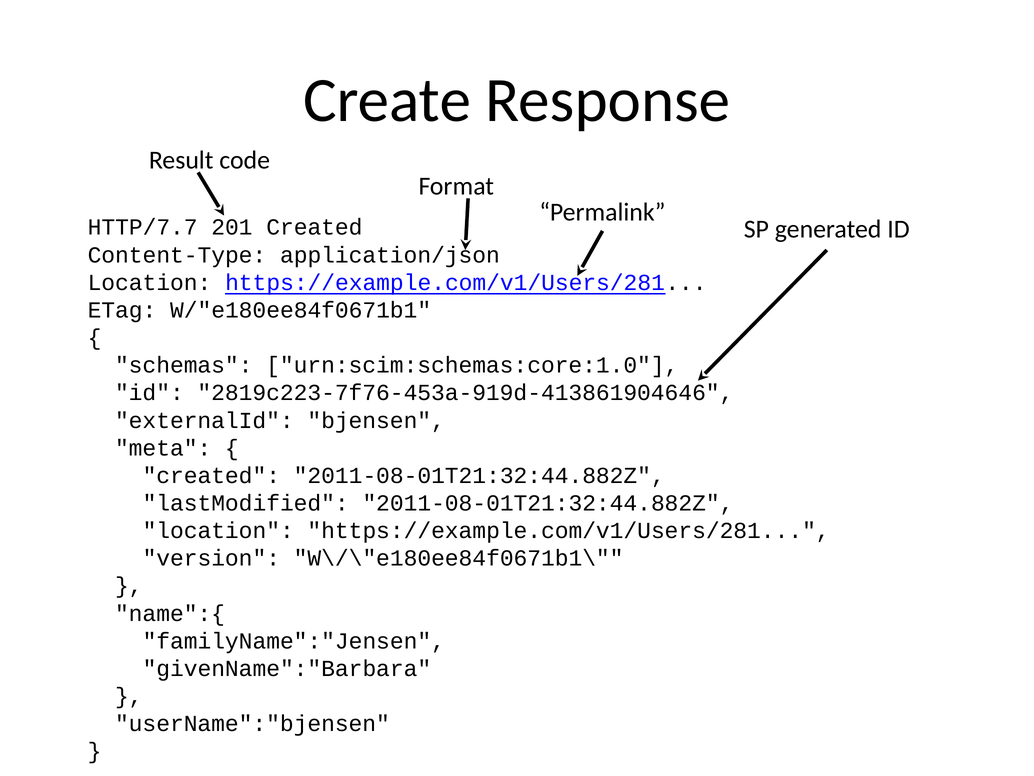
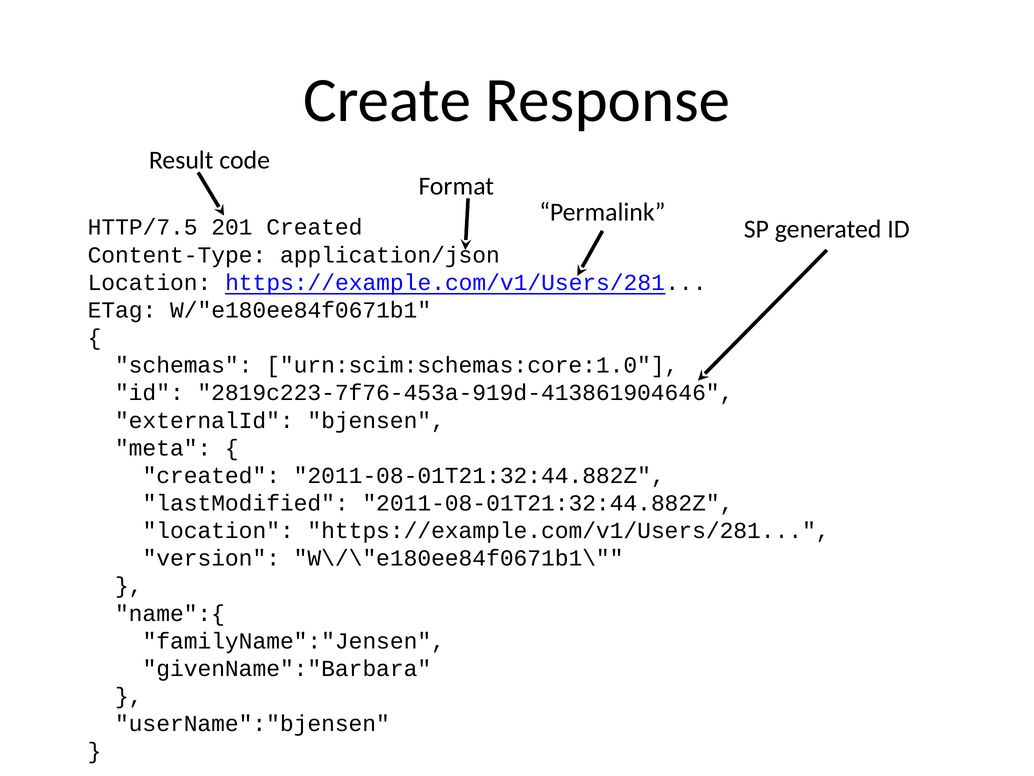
HTTP/7.7: HTTP/7.7 -> HTTP/7.5
